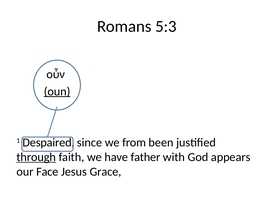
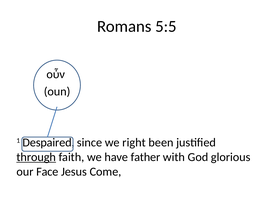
5:3: 5:3 -> 5:5
oun underline: present -> none
from: from -> right
appears: appears -> glorious
Grace: Grace -> Come
